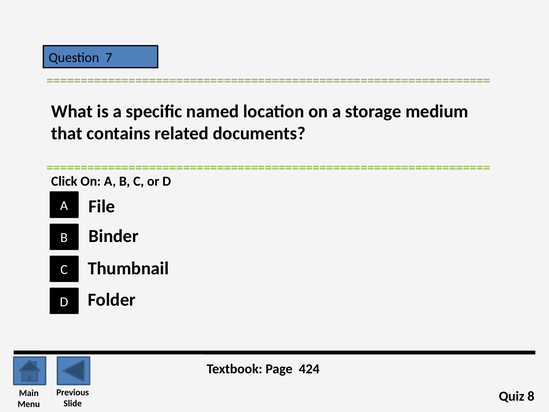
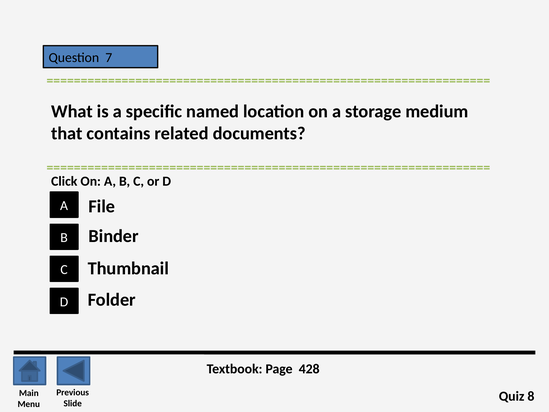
424: 424 -> 428
